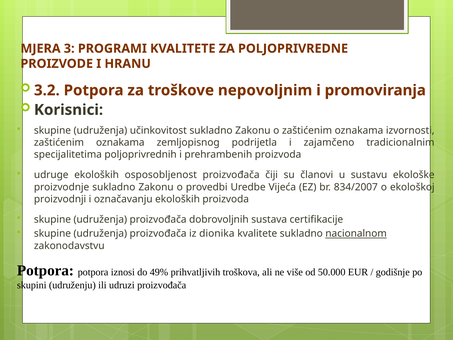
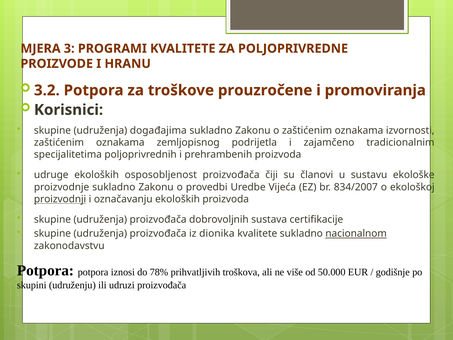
nepovoljnim: nepovoljnim -> prouzročene
učinkovitost: učinkovitost -> događajima
proizvodnji underline: none -> present
49%: 49% -> 78%
